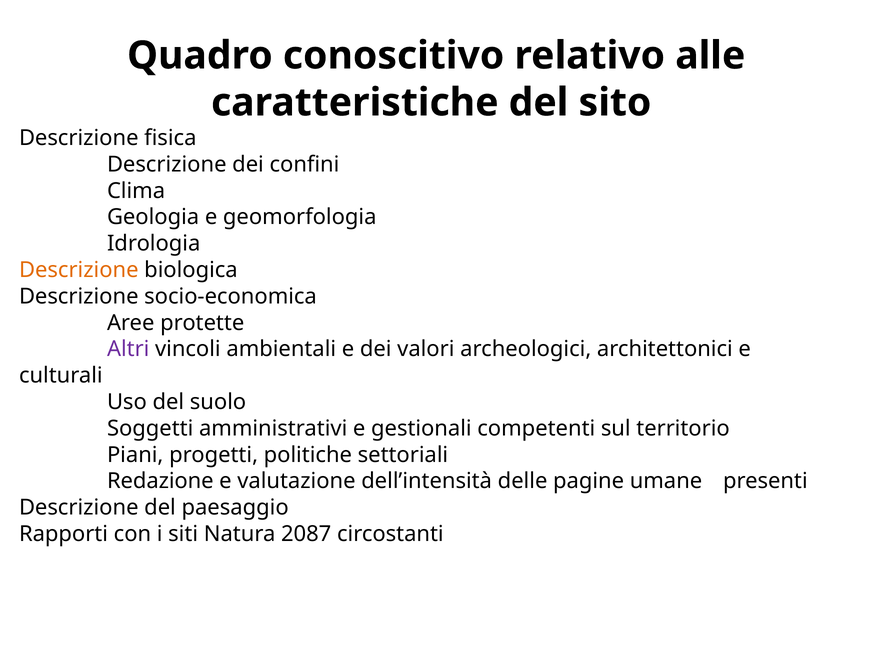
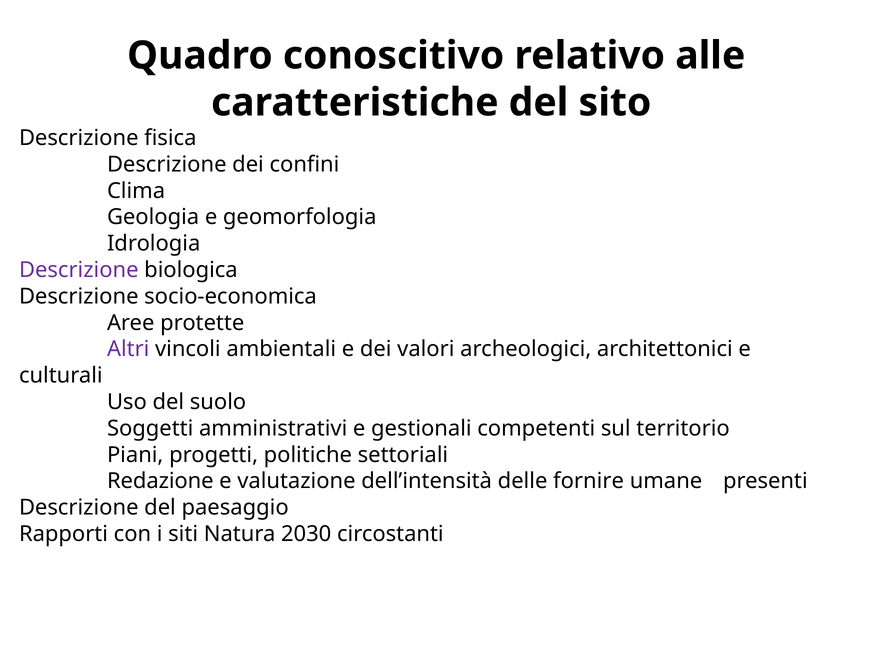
Descrizione at (79, 270) colour: orange -> purple
pagine: pagine -> fornire
2087: 2087 -> 2030
